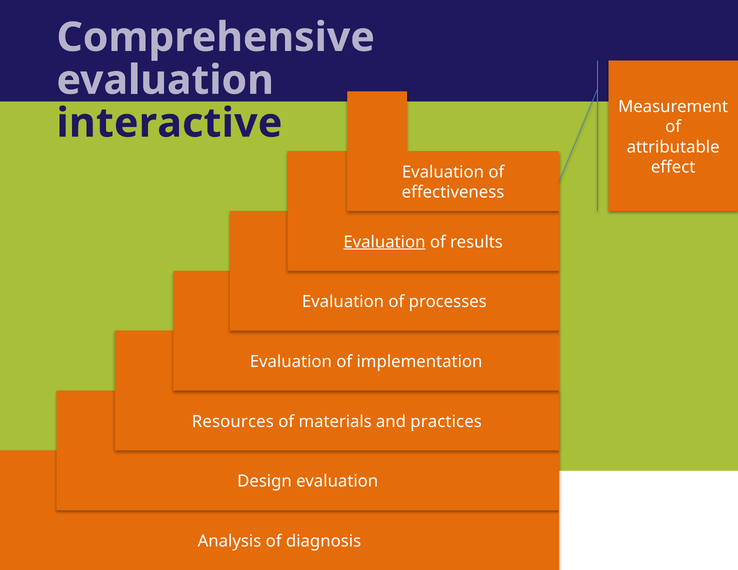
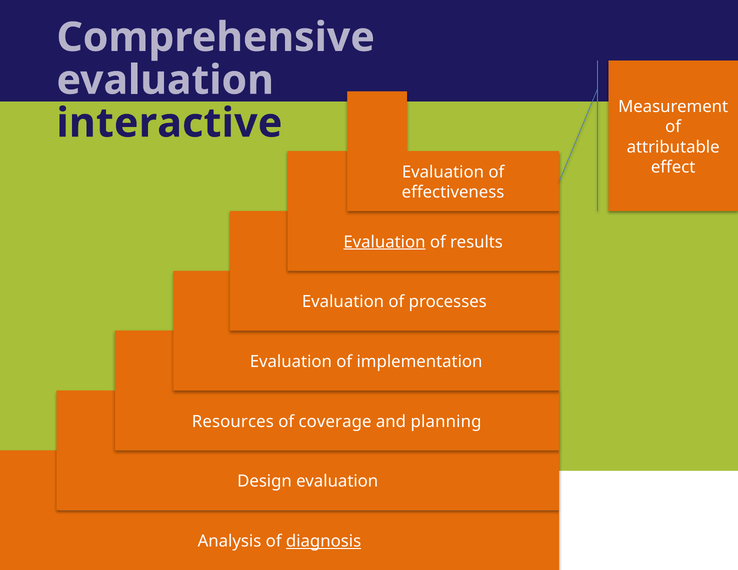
materials: materials -> coverage
practices: practices -> planning
diagnosis underline: none -> present
